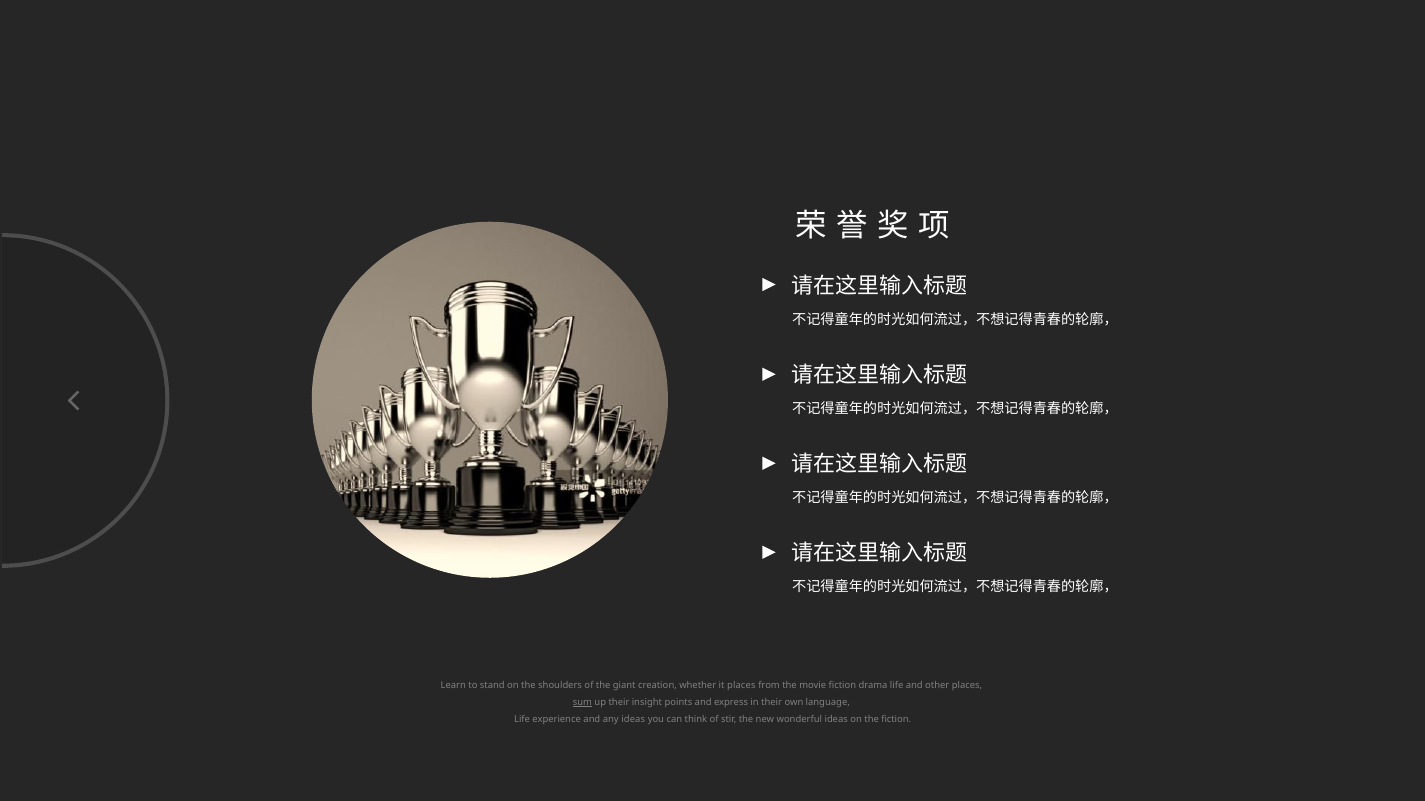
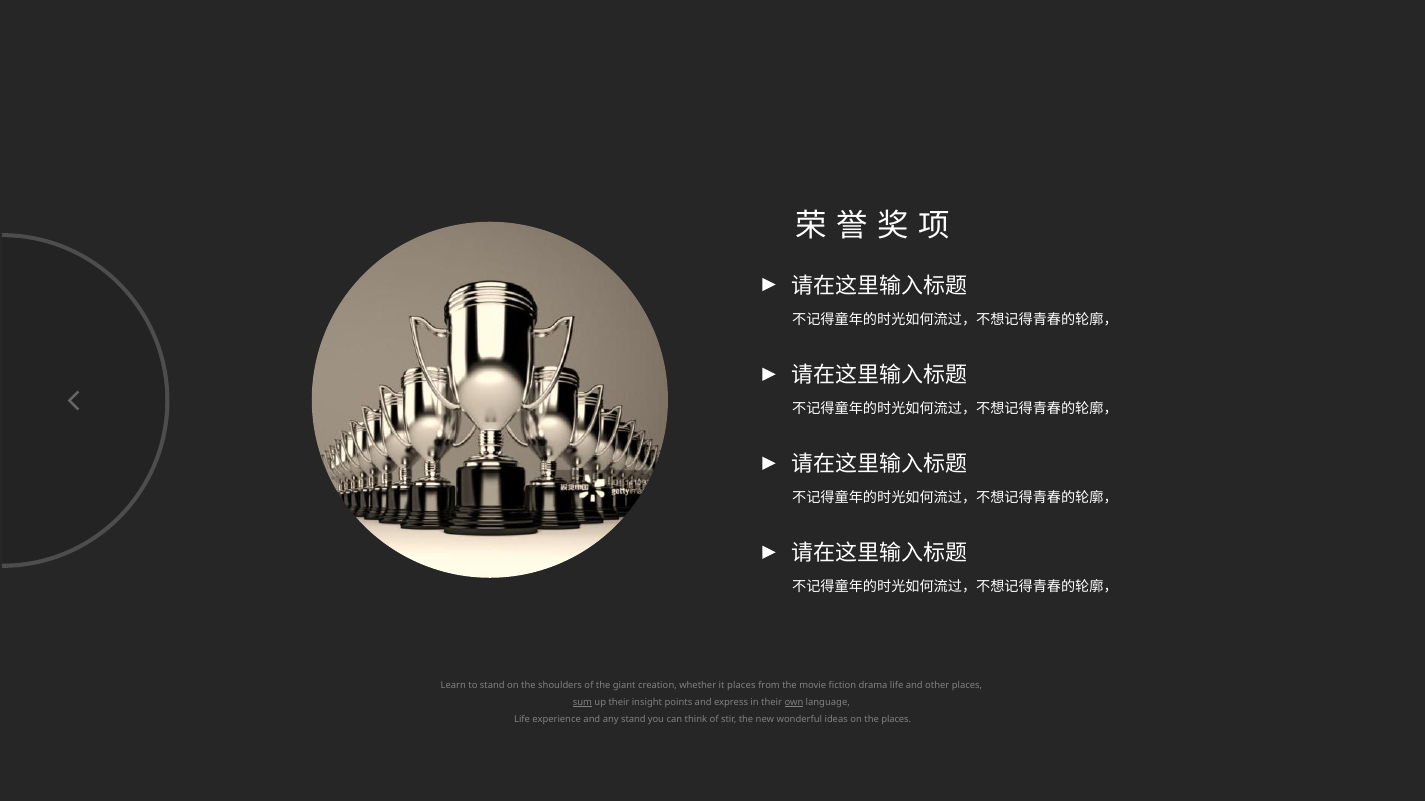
own underline: none -> present
any ideas: ideas -> stand
the fiction: fiction -> places
